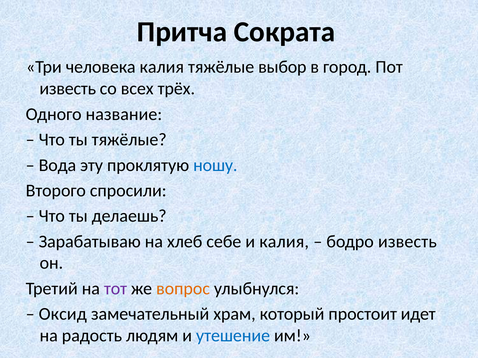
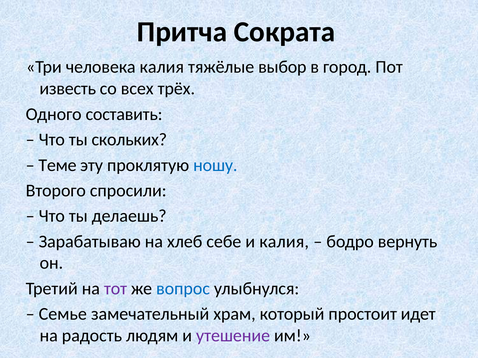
название: название -> составить
ты тяжёлые: тяжёлые -> скольких
Вода: Вода -> Теме
бодро известь: известь -> вернуть
вопрос colour: orange -> blue
Оксид: Оксид -> Семье
утешение colour: blue -> purple
